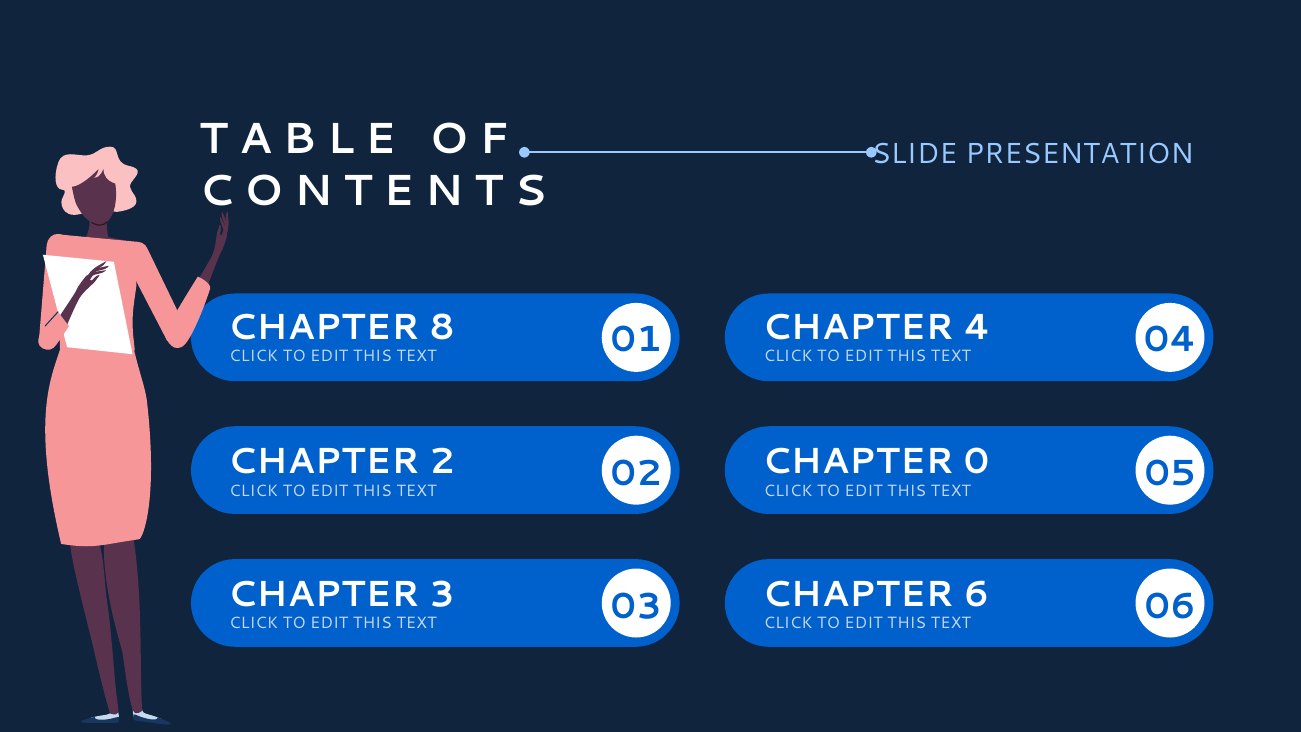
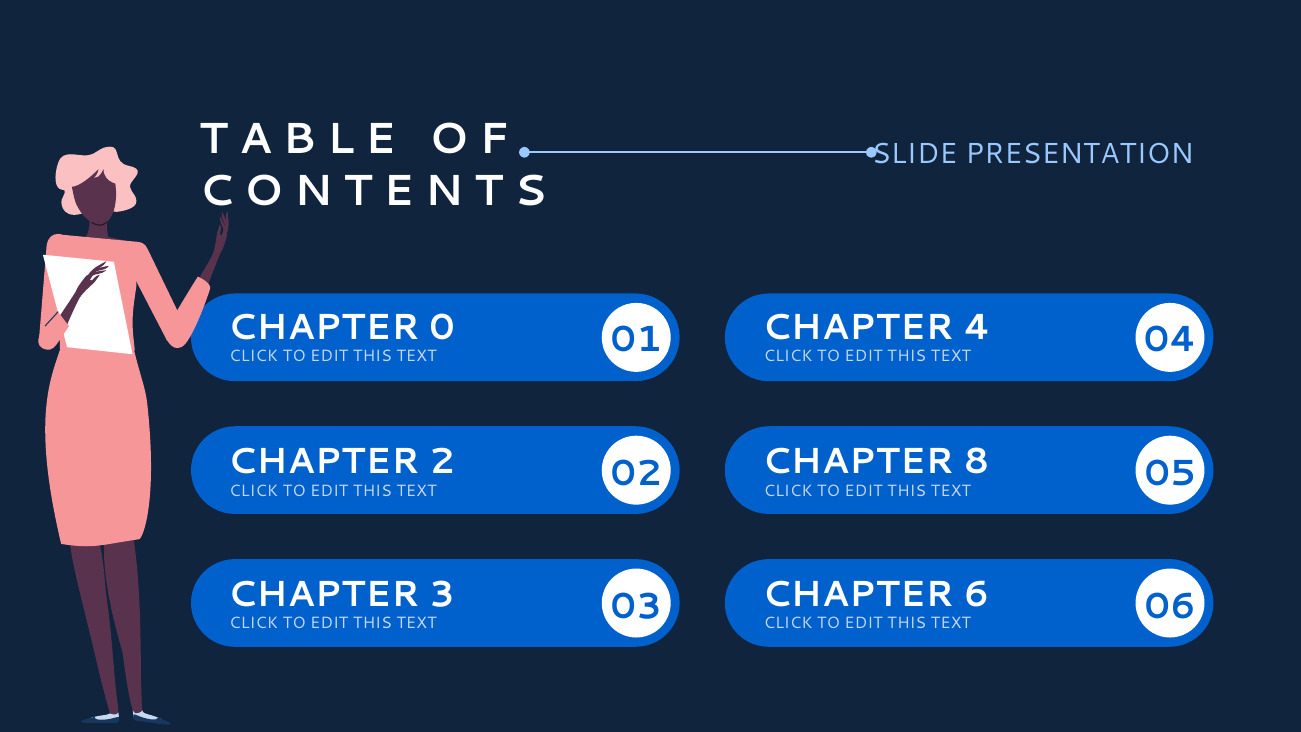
8: 8 -> 0
0: 0 -> 8
